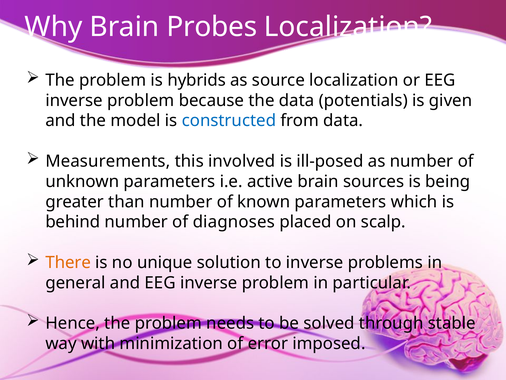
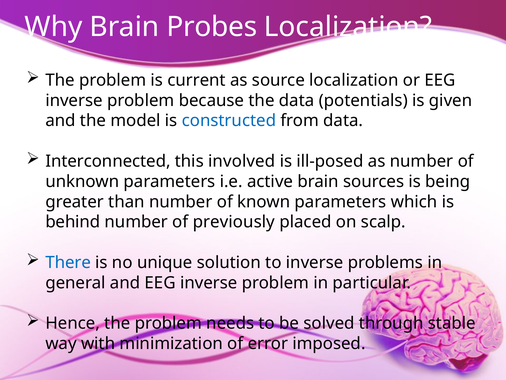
hybrids: hybrids -> current
Measurements: Measurements -> Interconnected
diagnoses: diagnoses -> previously
There colour: orange -> blue
